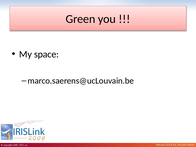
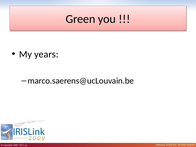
space: space -> years
